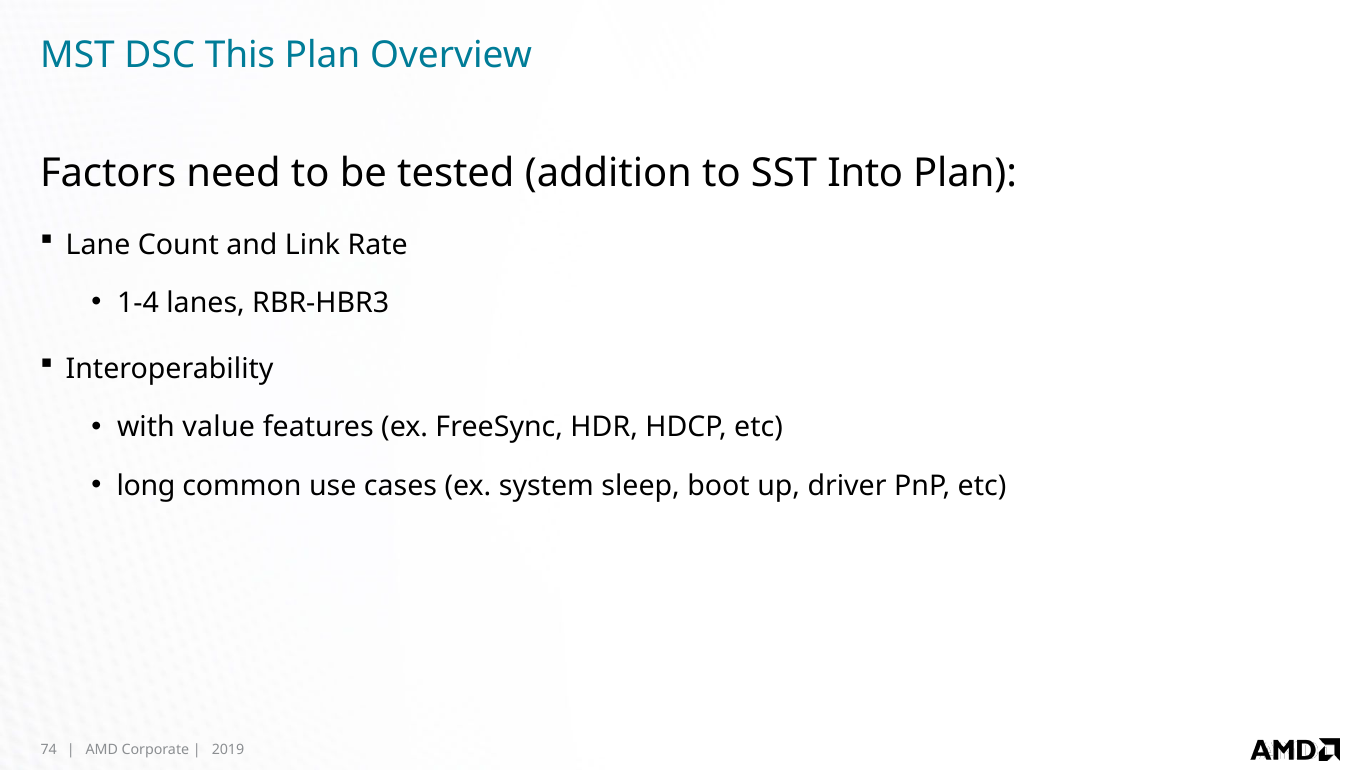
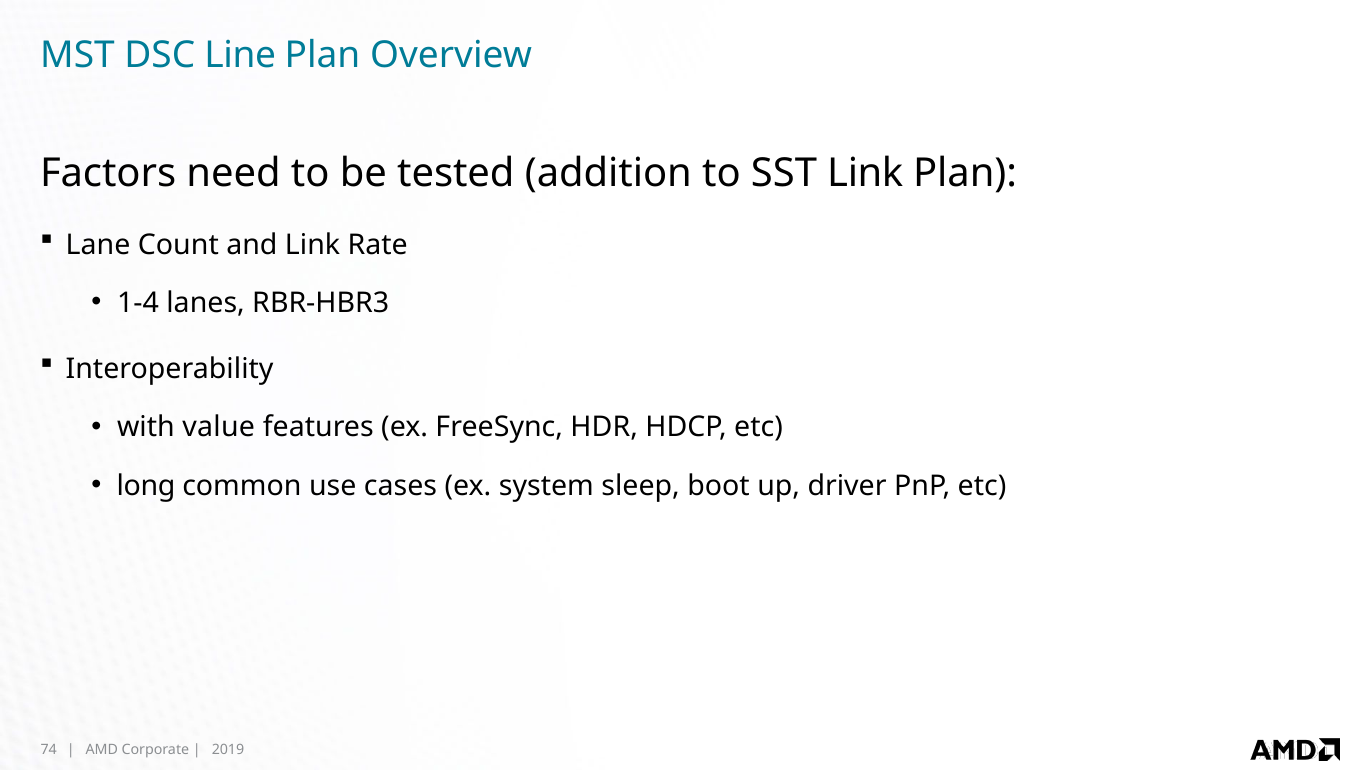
This: This -> Line
SST Into: Into -> Link
